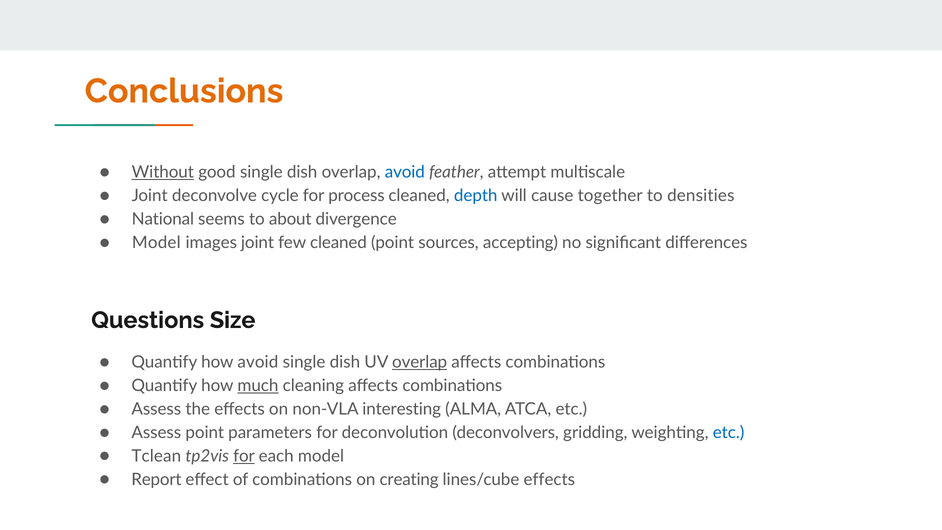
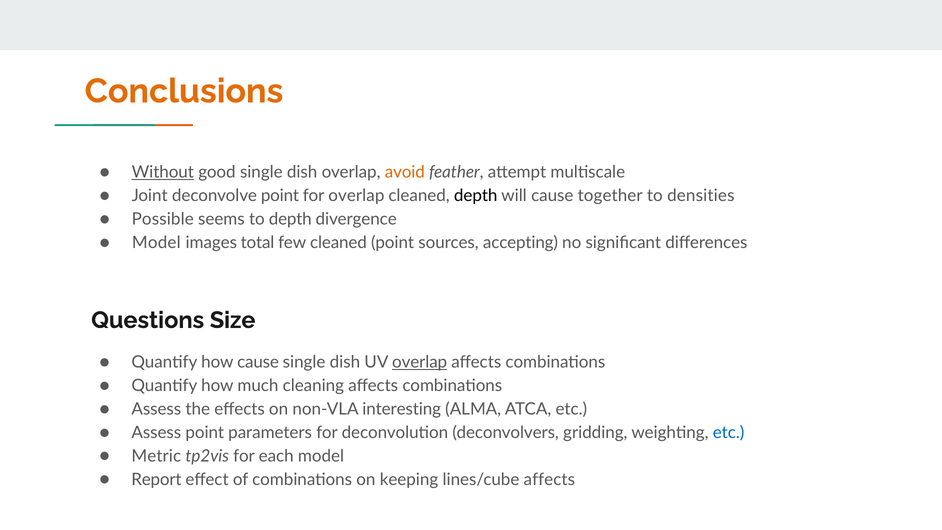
avoid at (405, 172) colour: blue -> orange
deconvolve cycle: cycle -> point
for process: process -> overlap
depth at (476, 196) colour: blue -> black
National: National -> Possible
to about: about -> depth
images joint: joint -> total
how avoid: avoid -> cause
much underline: present -> none
Tclean: Tclean -> Metric
for at (244, 456) underline: present -> none
creating: creating -> keeping
lines/cube effects: effects -> affects
